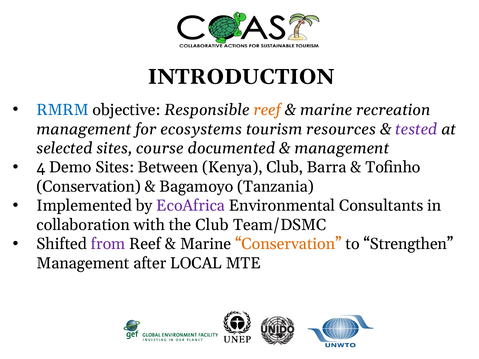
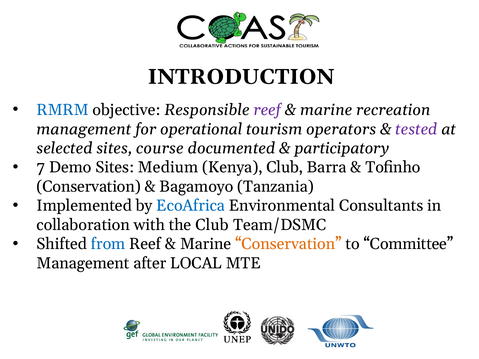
reef at (267, 110) colour: orange -> purple
ecosystems: ecosystems -> operational
resources: resources -> operators
management at (342, 148): management -> participatory
4: 4 -> 7
Between: Between -> Medium
EcoAfrica colour: purple -> blue
from colour: purple -> blue
Strengthen: Strengthen -> Committee
